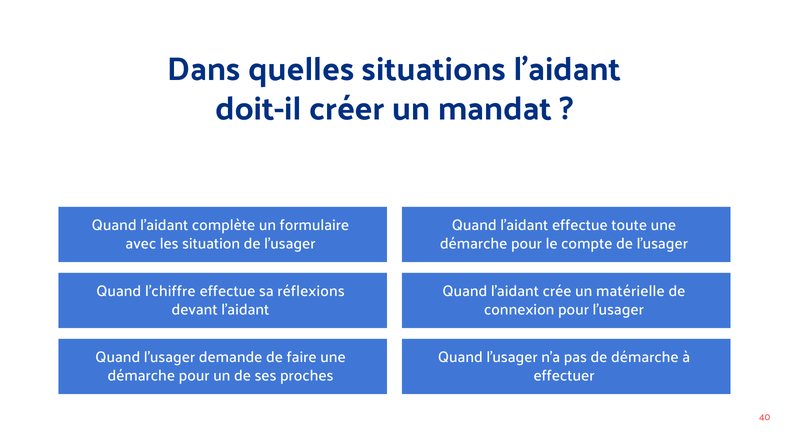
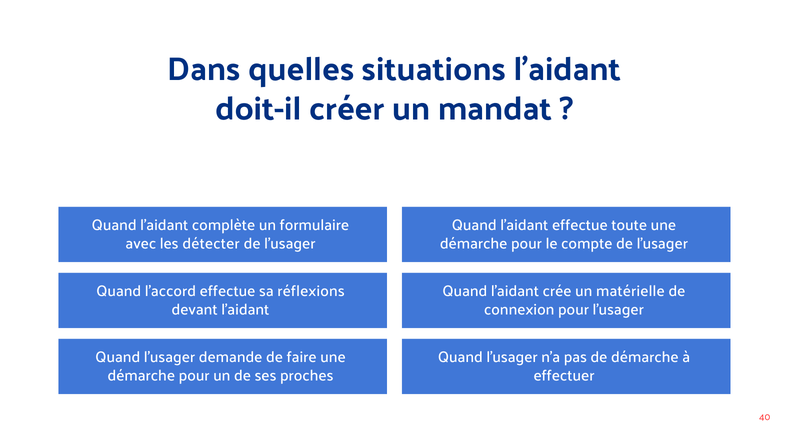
situation: situation -> détecter
l’chiffre: l’chiffre -> l’accord
